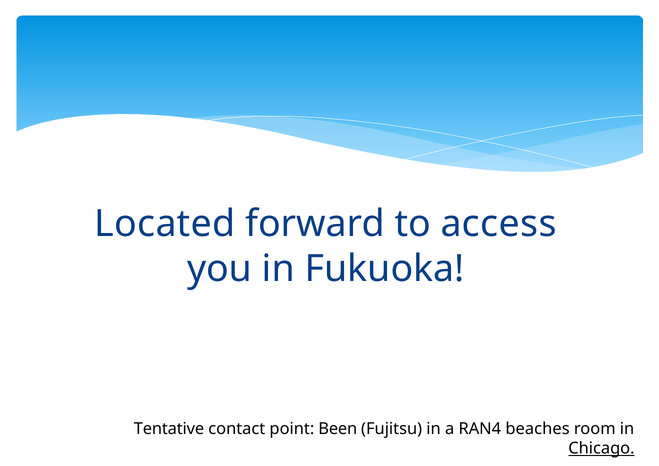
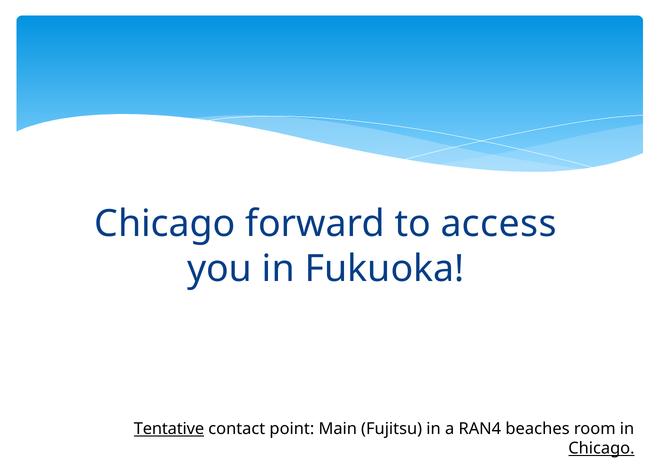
Located at (165, 224): Located -> Chicago
Tentative underline: none -> present
Been: Been -> Main
